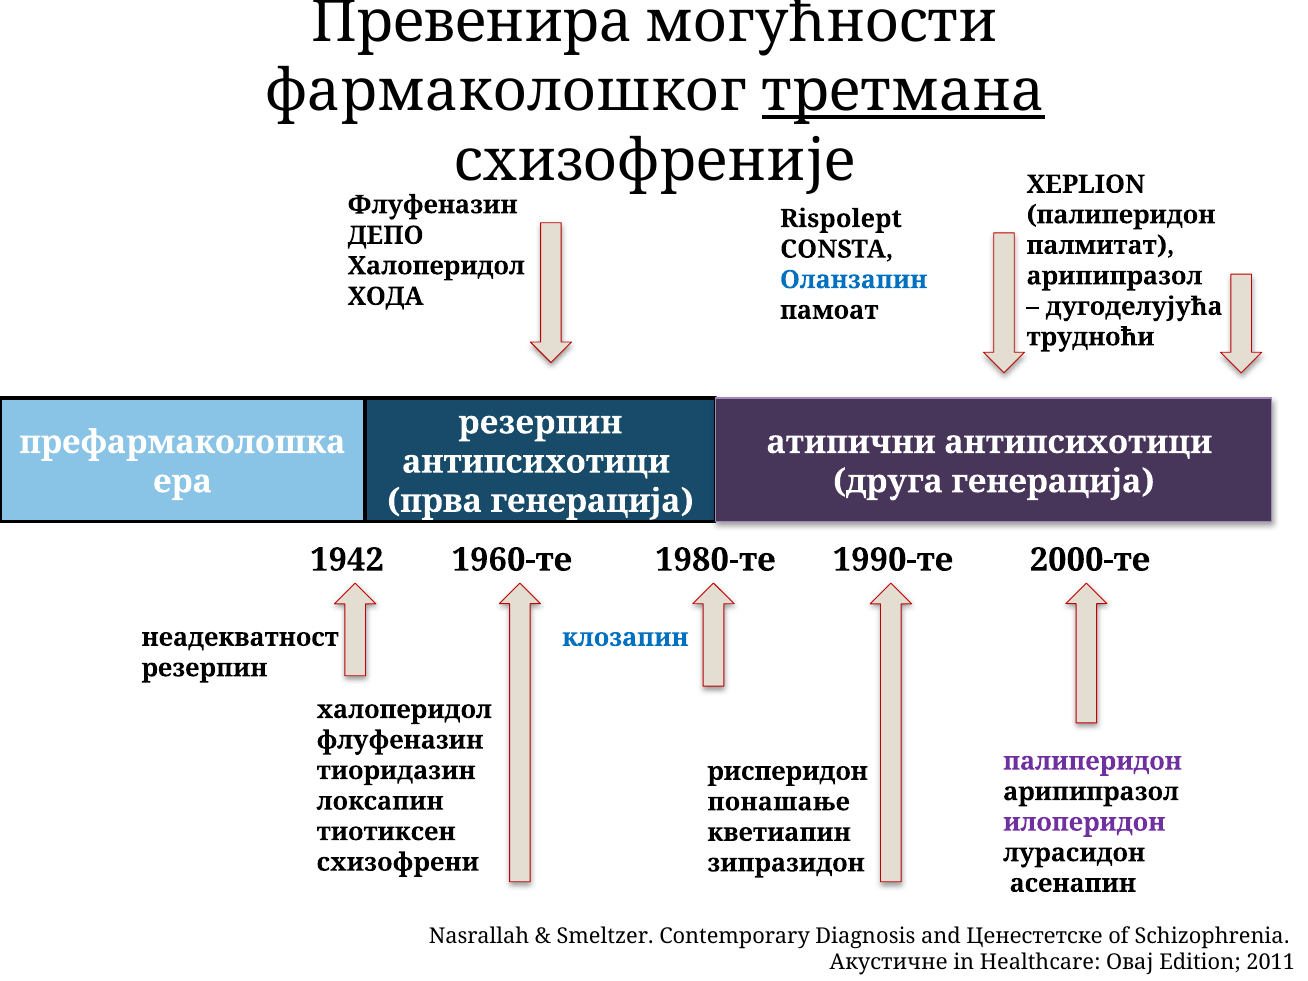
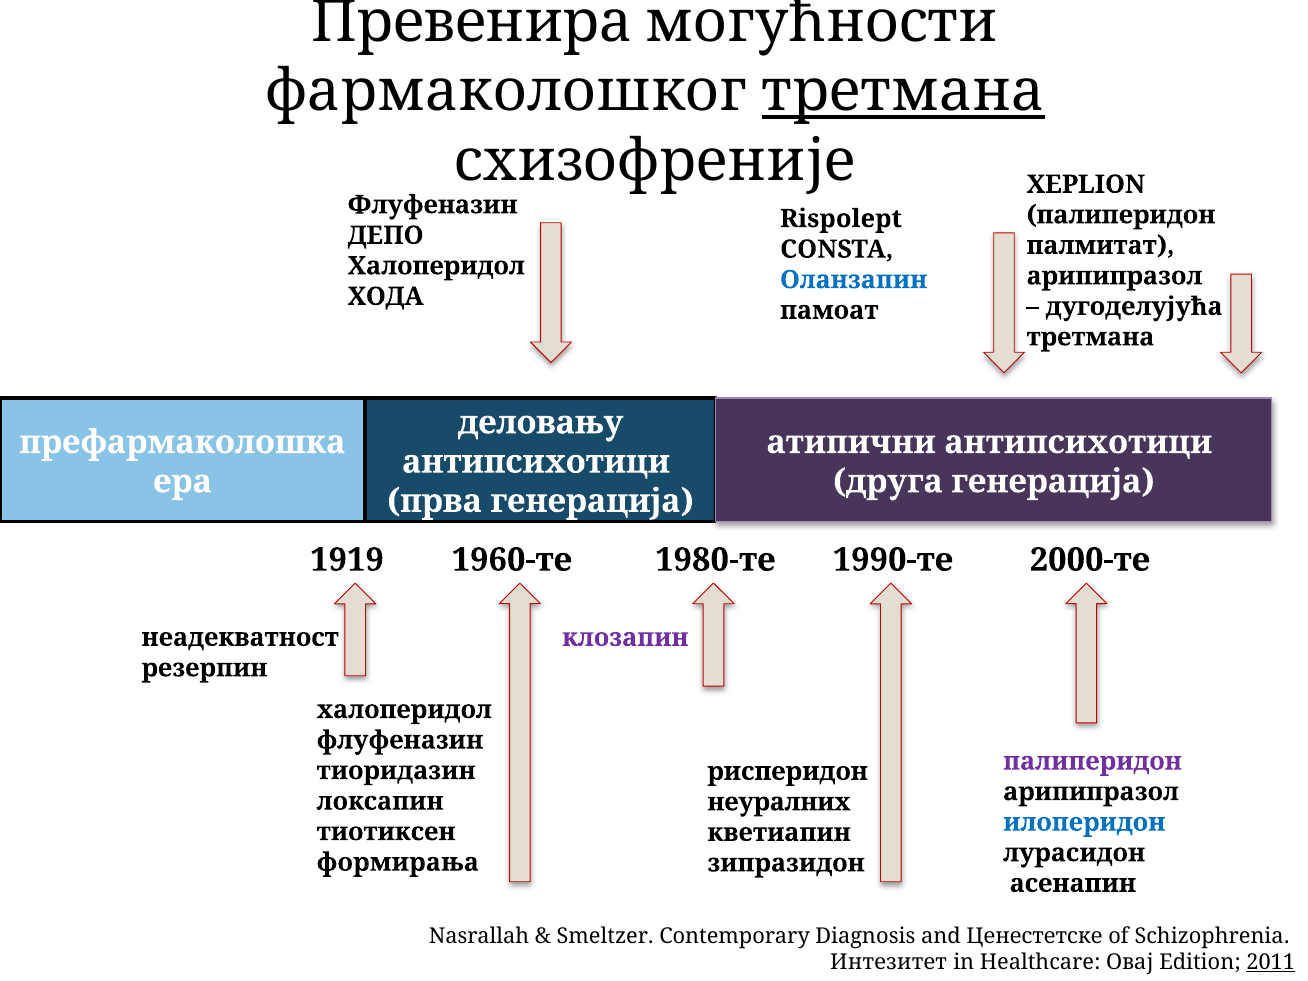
трудноћи at (1090, 337): трудноћи -> третмана
резерпин at (540, 423): резерпин -> деловању
1942: 1942 -> 1919
клозапин colour: blue -> purple
понашање: понашање -> неуралних
илоперидон colour: purple -> blue
схизофрени: схизофрени -> формирања
Акустичне: Акустичне -> Интезитет
2011 underline: none -> present
